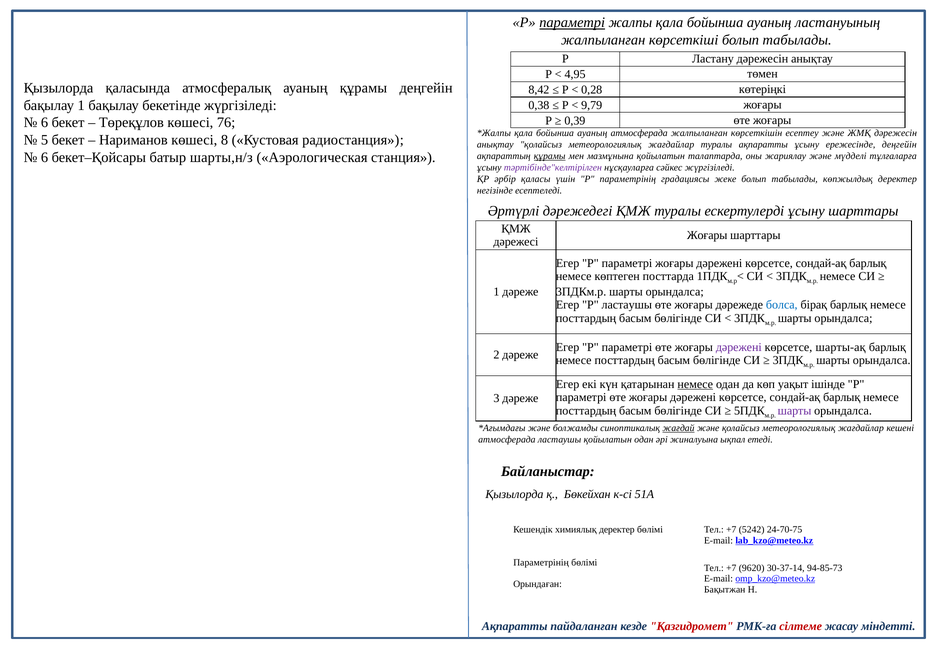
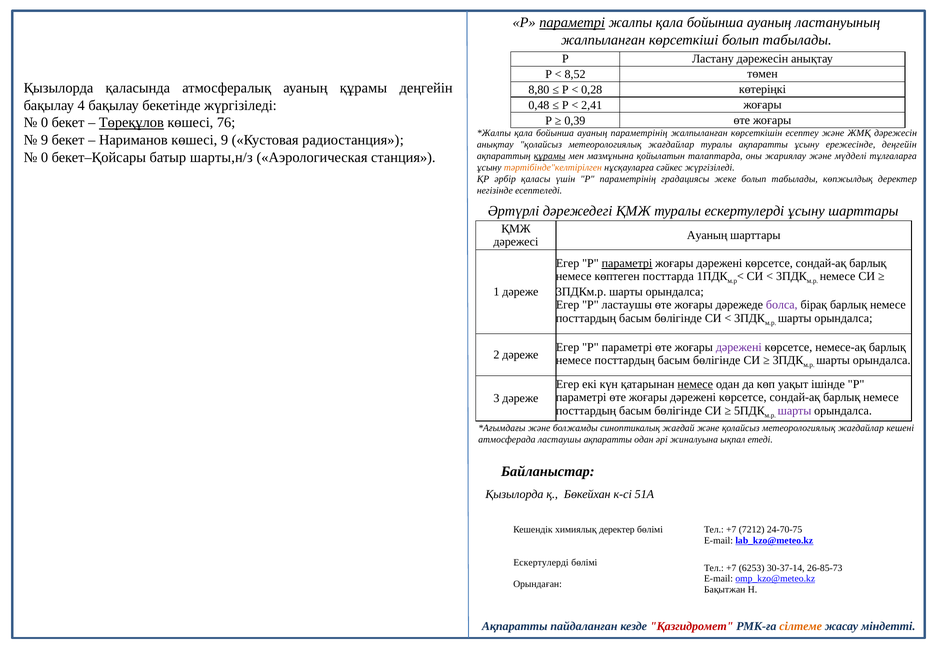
4,95: 4,95 -> 8,52
8,42: 8,42 -> 8,80
бақылау 1: 1 -> 4
0,38: 0,38 -> 0,48
9,79: 9,79 -> 2,41
6 at (45, 123): 6 -> 0
Төреқұлов underline: none -> present
ауаның атмосферада: атмосферада -> параметрінің
5 at (45, 140): 5 -> 9
көшесі 8: 8 -> 9
6 at (45, 157): 6 -> 0
тәртібінде"келтірілген colour: purple -> orange
Жоғары at (707, 235): Жоғары -> Ауаның
параметрі at (627, 263) underline: none -> present
болса colour: blue -> purple
шарты-ақ: шарты-ақ -> немесе-ақ
жағдай underline: present -> none
ластаушы қойылатын: қойылатын -> ақпаратты
5242: 5242 -> 7212
Параметрінің at (541, 562): Параметрінің -> Ескертулерді
9620: 9620 -> 6253
94-85-73: 94-85-73 -> 26-85-73
сілтеме colour: red -> orange
